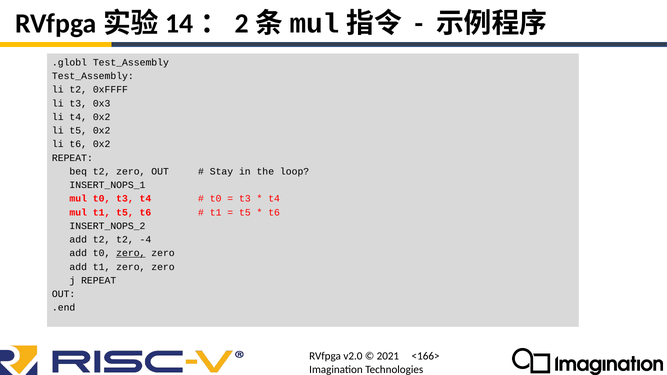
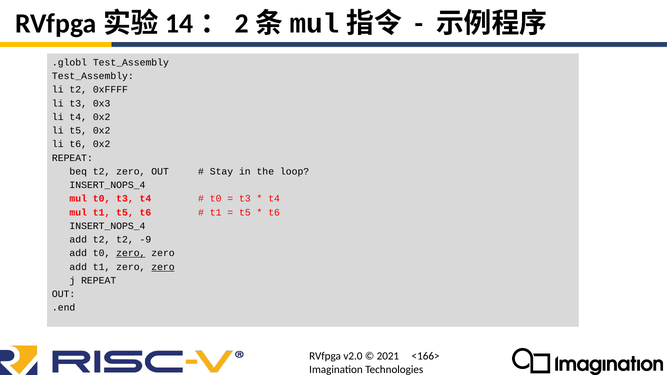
INSERT_NOPS_1 at (107, 185): INSERT_NOPS_1 -> INSERT_NOPS_4
INSERT_NOPS_2 at (107, 226): INSERT_NOPS_2 -> INSERT_NOPS_4
-4: -4 -> -9
zero at (163, 267) underline: none -> present
